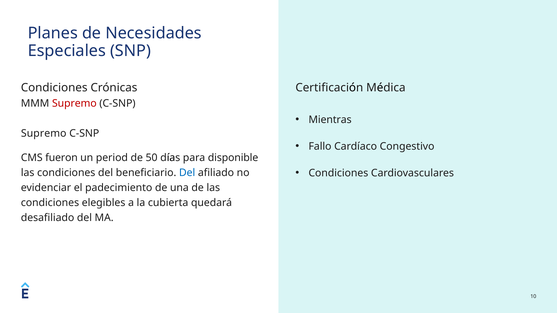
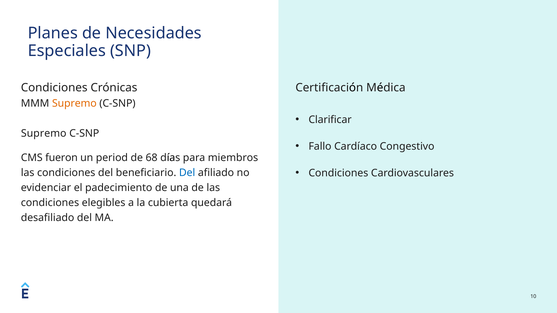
Supremo at (74, 103) colour: red -> orange
Mientras: Mientras -> Clarificar
50: 50 -> 68
disponible: disponible -> miembros
